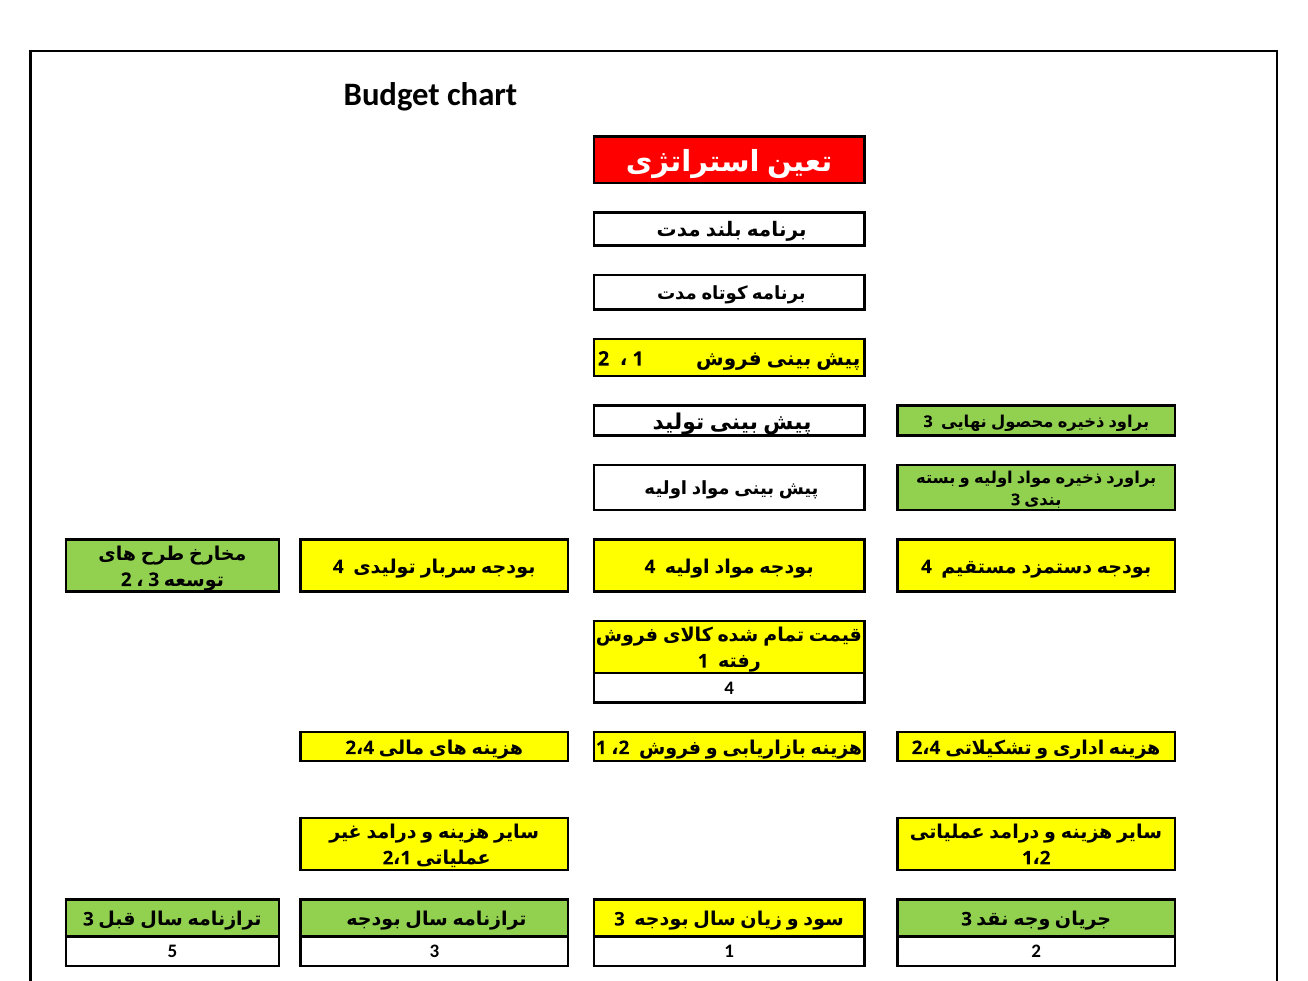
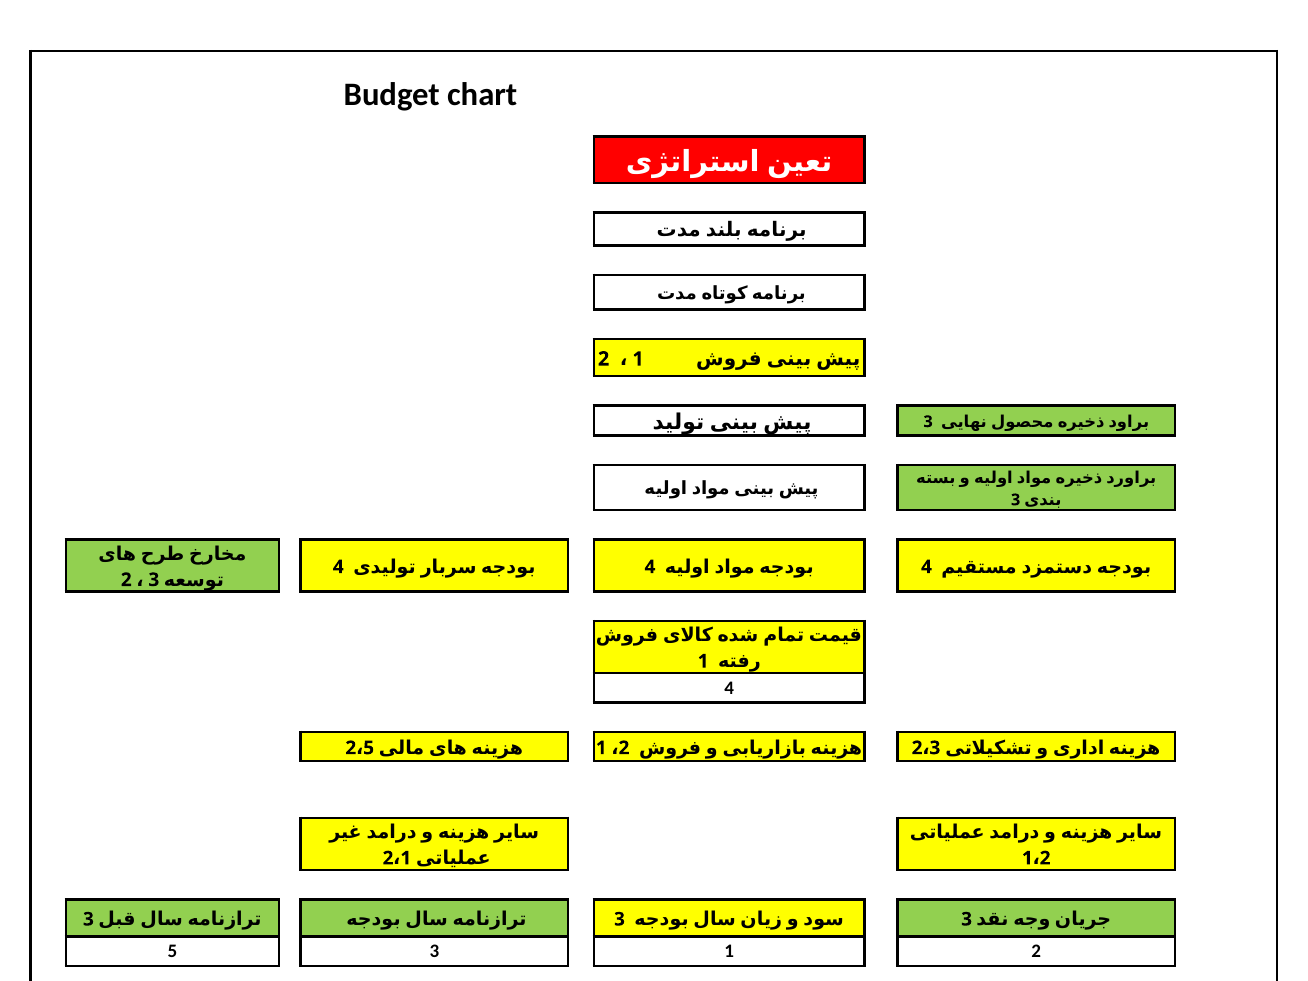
4 at (369, 748): 4 -> 5
4 at (935, 748): 4 -> 3
